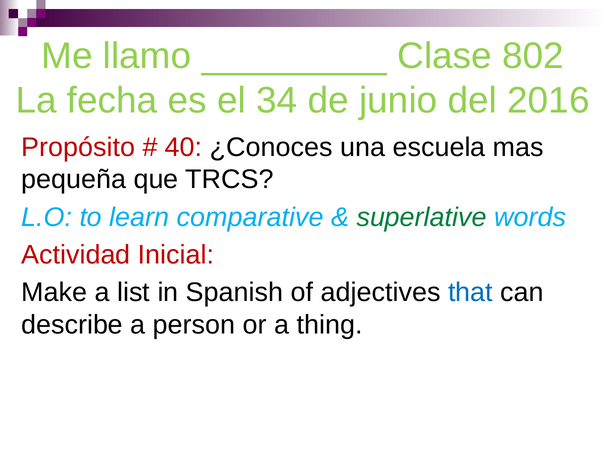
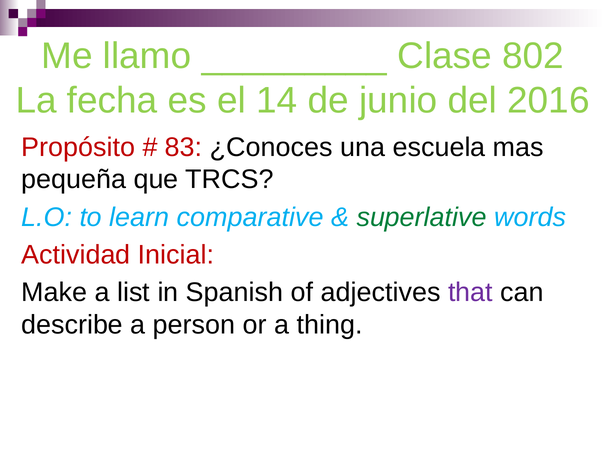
34: 34 -> 14
40: 40 -> 83
that colour: blue -> purple
